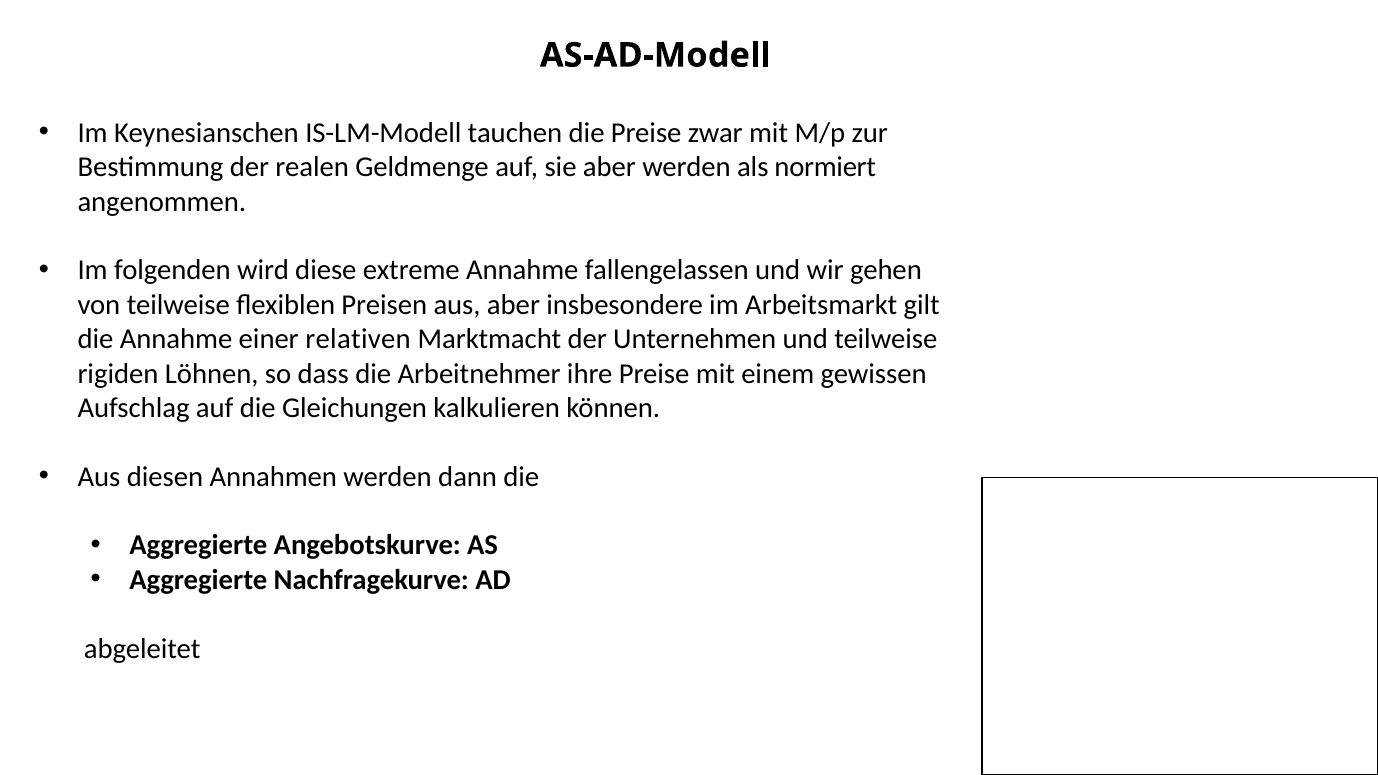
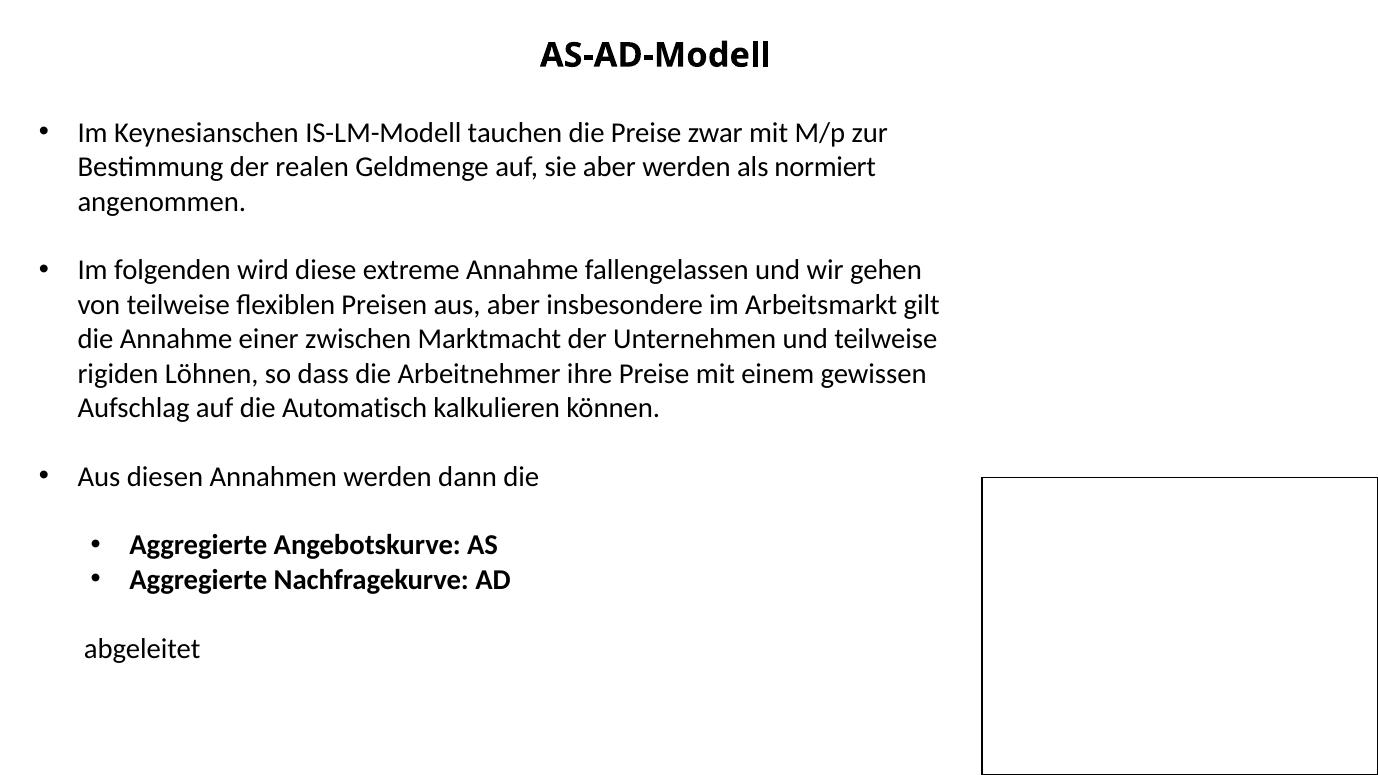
relativen: relativen -> zwischen
Gleichungen: Gleichungen -> Automatisch
